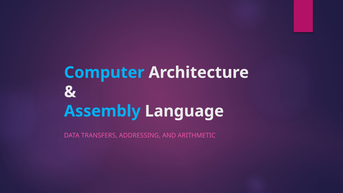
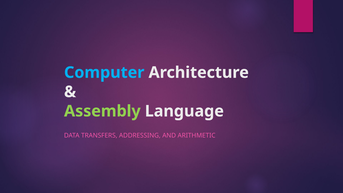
Assembly colour: light blue -> light green
